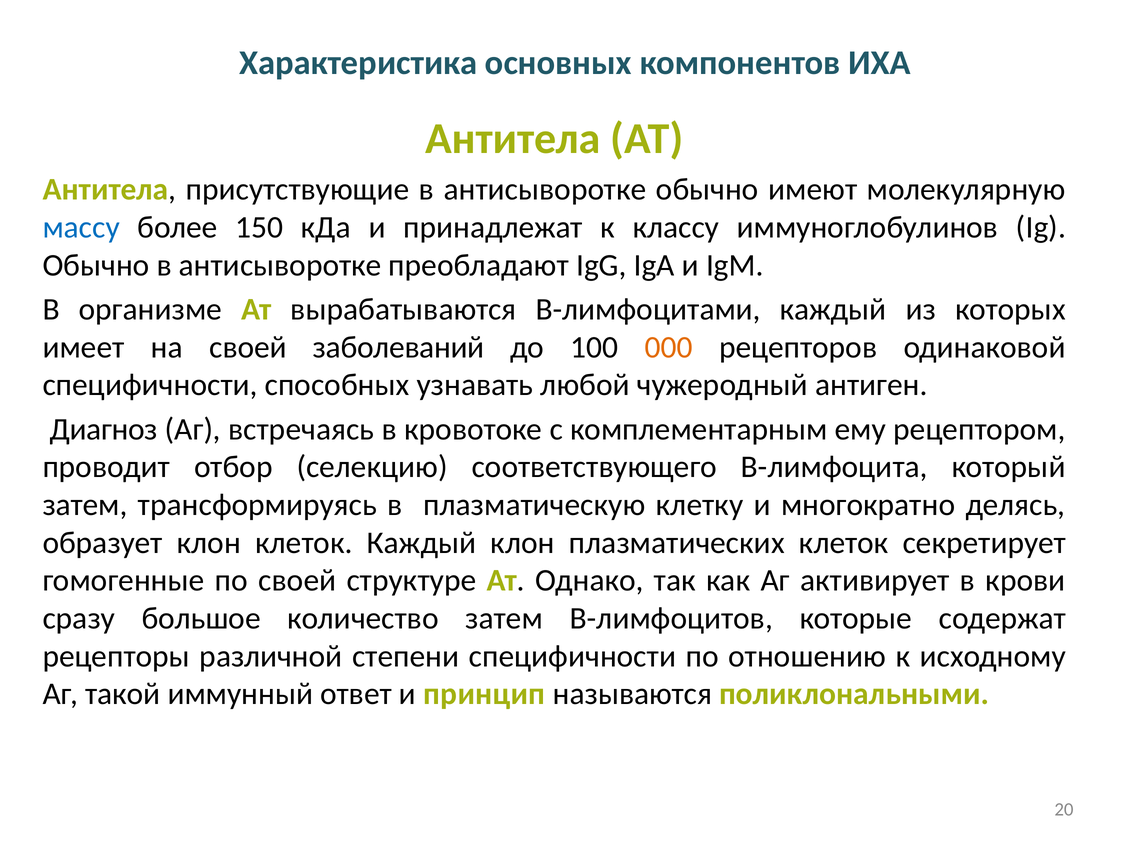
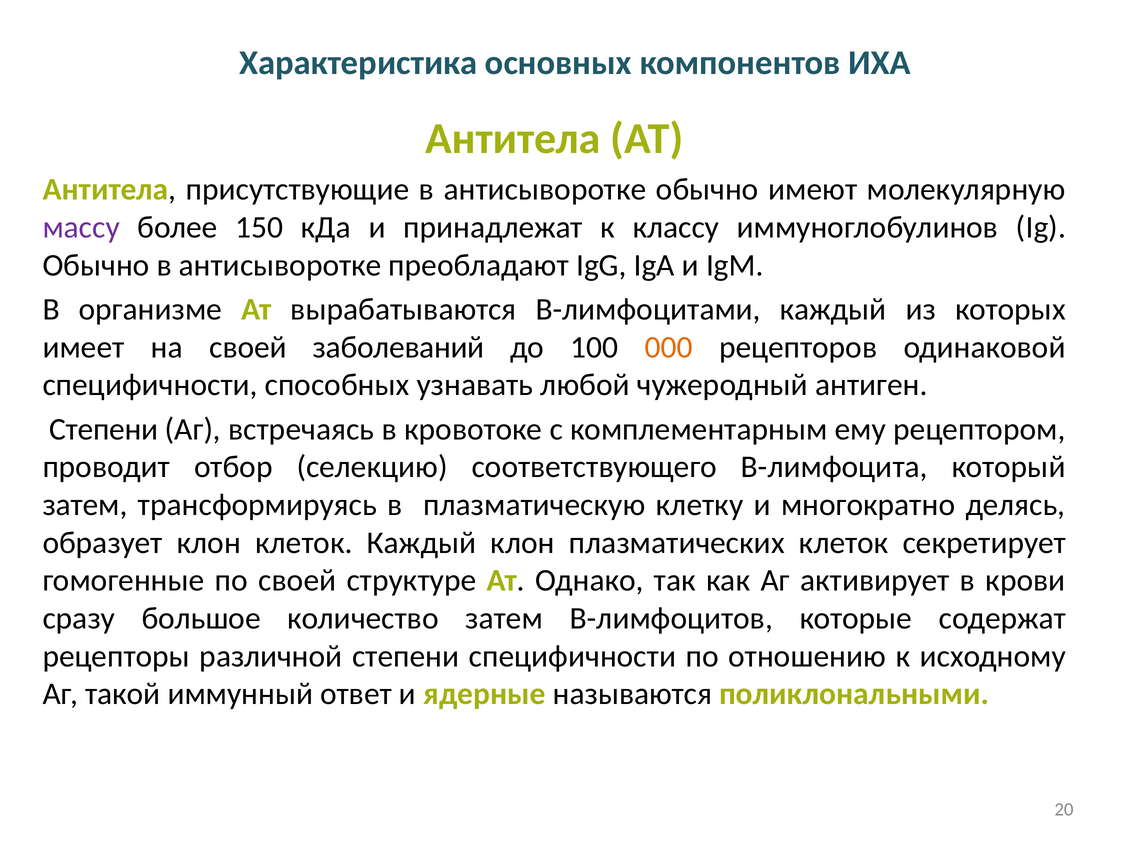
массу colour: blue -> purple
Диагноз at (104, 429): Диагноз -> Степени
принцип: принцип -> ядерные
